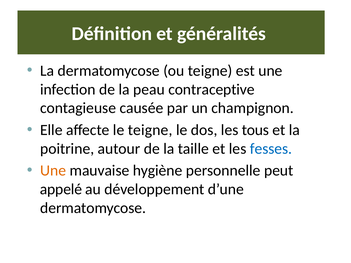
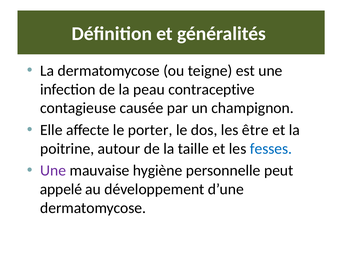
le teigne: teigne -> porter
tous: tous -> être
Une at (53, 171) colour: orange -> purple
